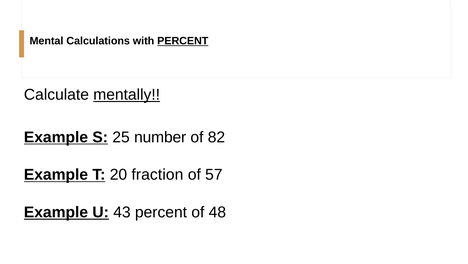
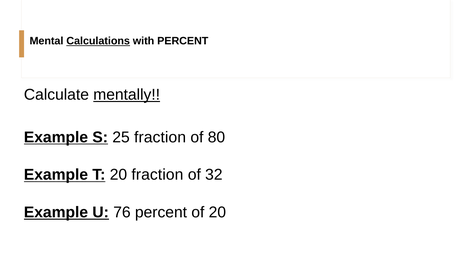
Calculations underline: none -> present
PERCENT at (183, 41) underline: present -> none
25 number: number -> fraction
82: 82 -> 80
57: 57 -> 32
43: 43 -> 76
of 48: 48 -> 20
